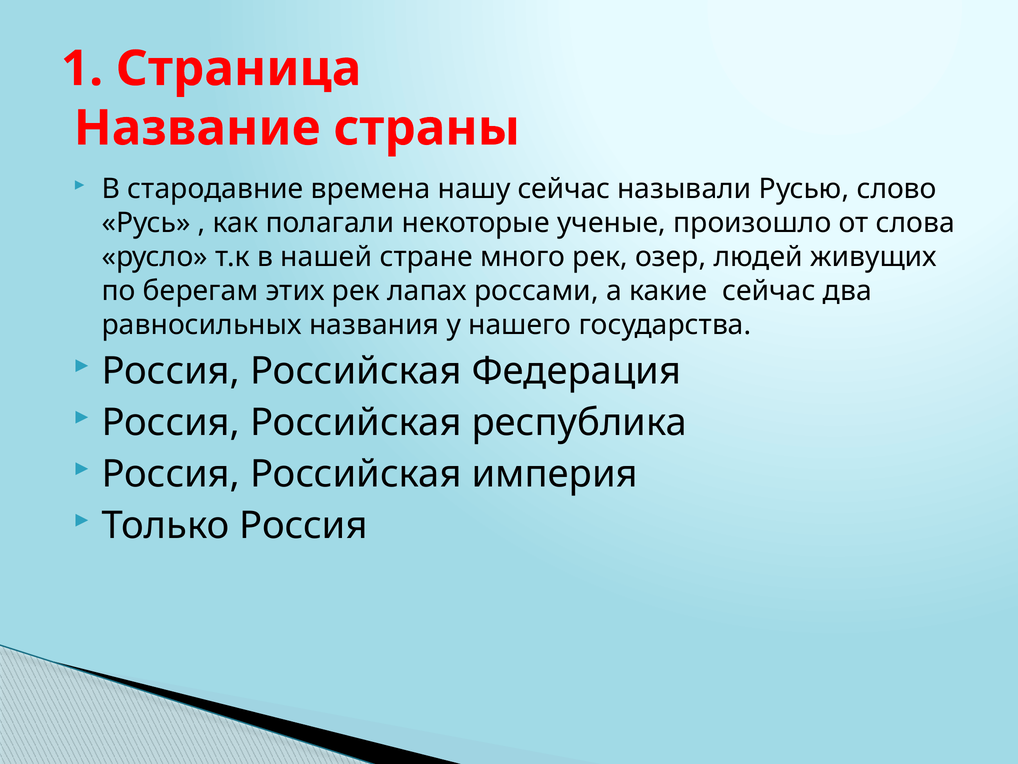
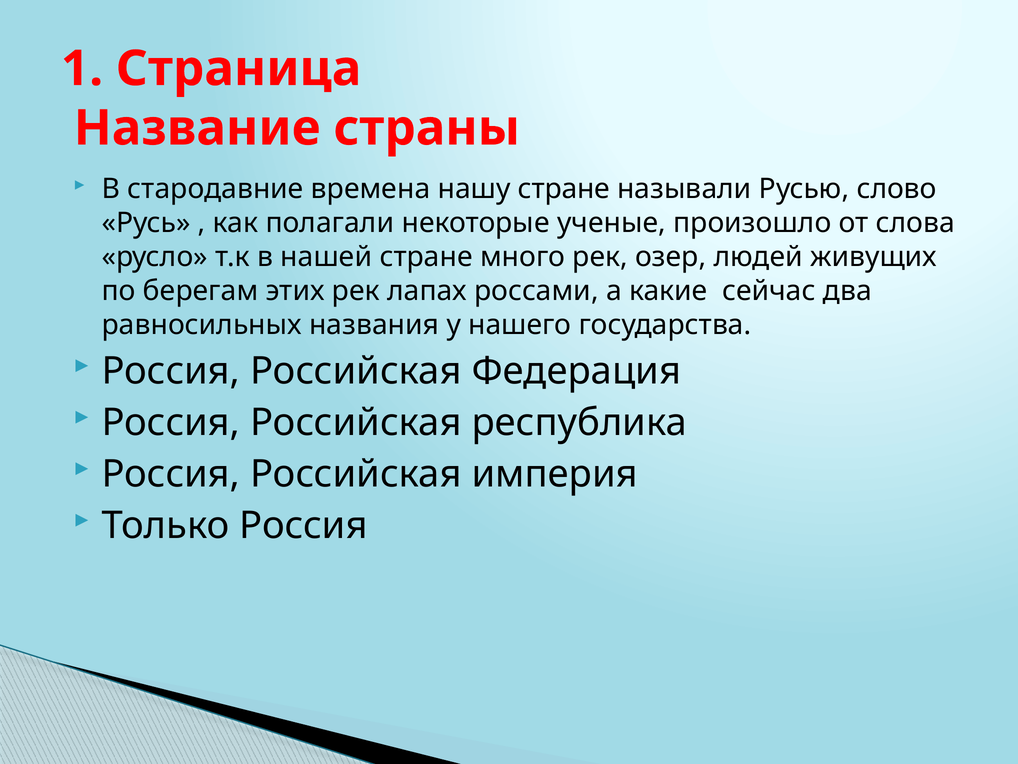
нашу сейчас: сейчас -> стране
